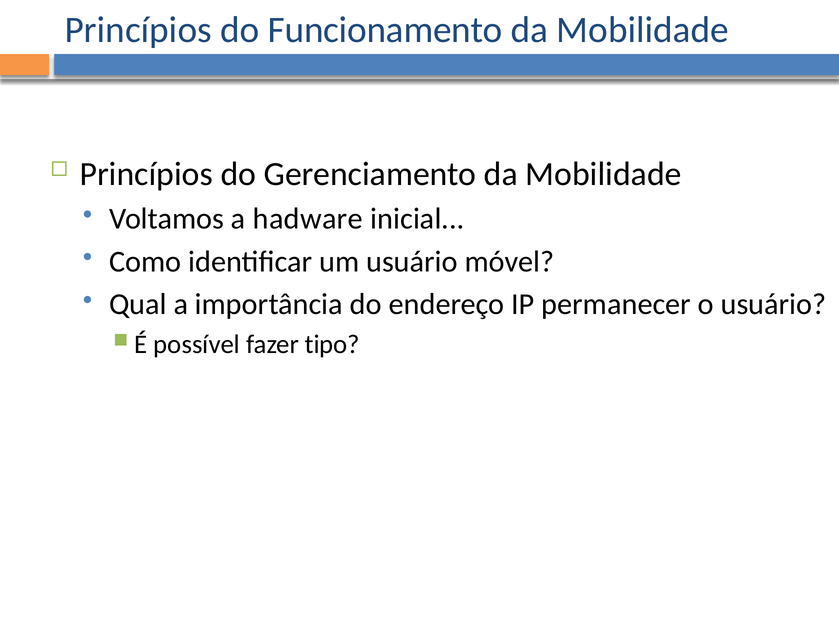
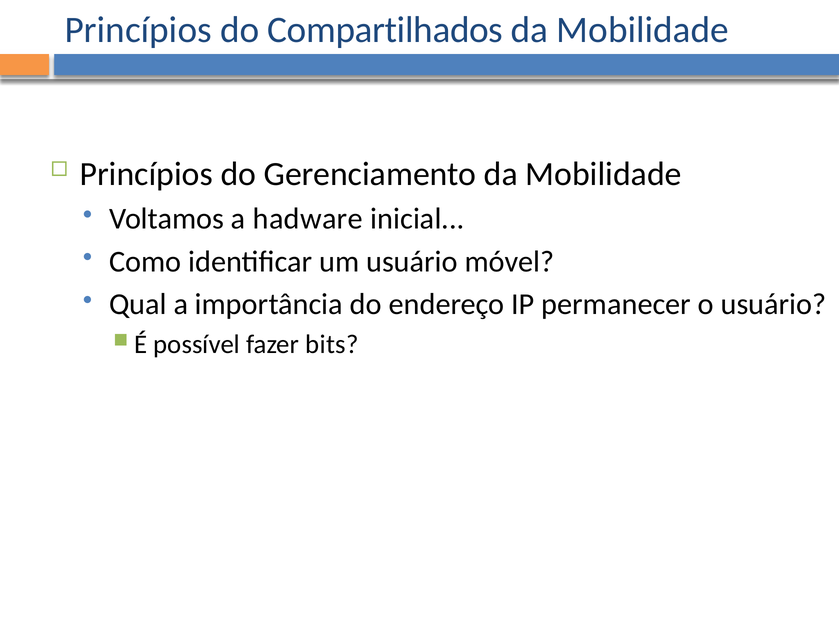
Funcionamento: Funcionamento -> Compartilhados
tipo: tipo -> bits
